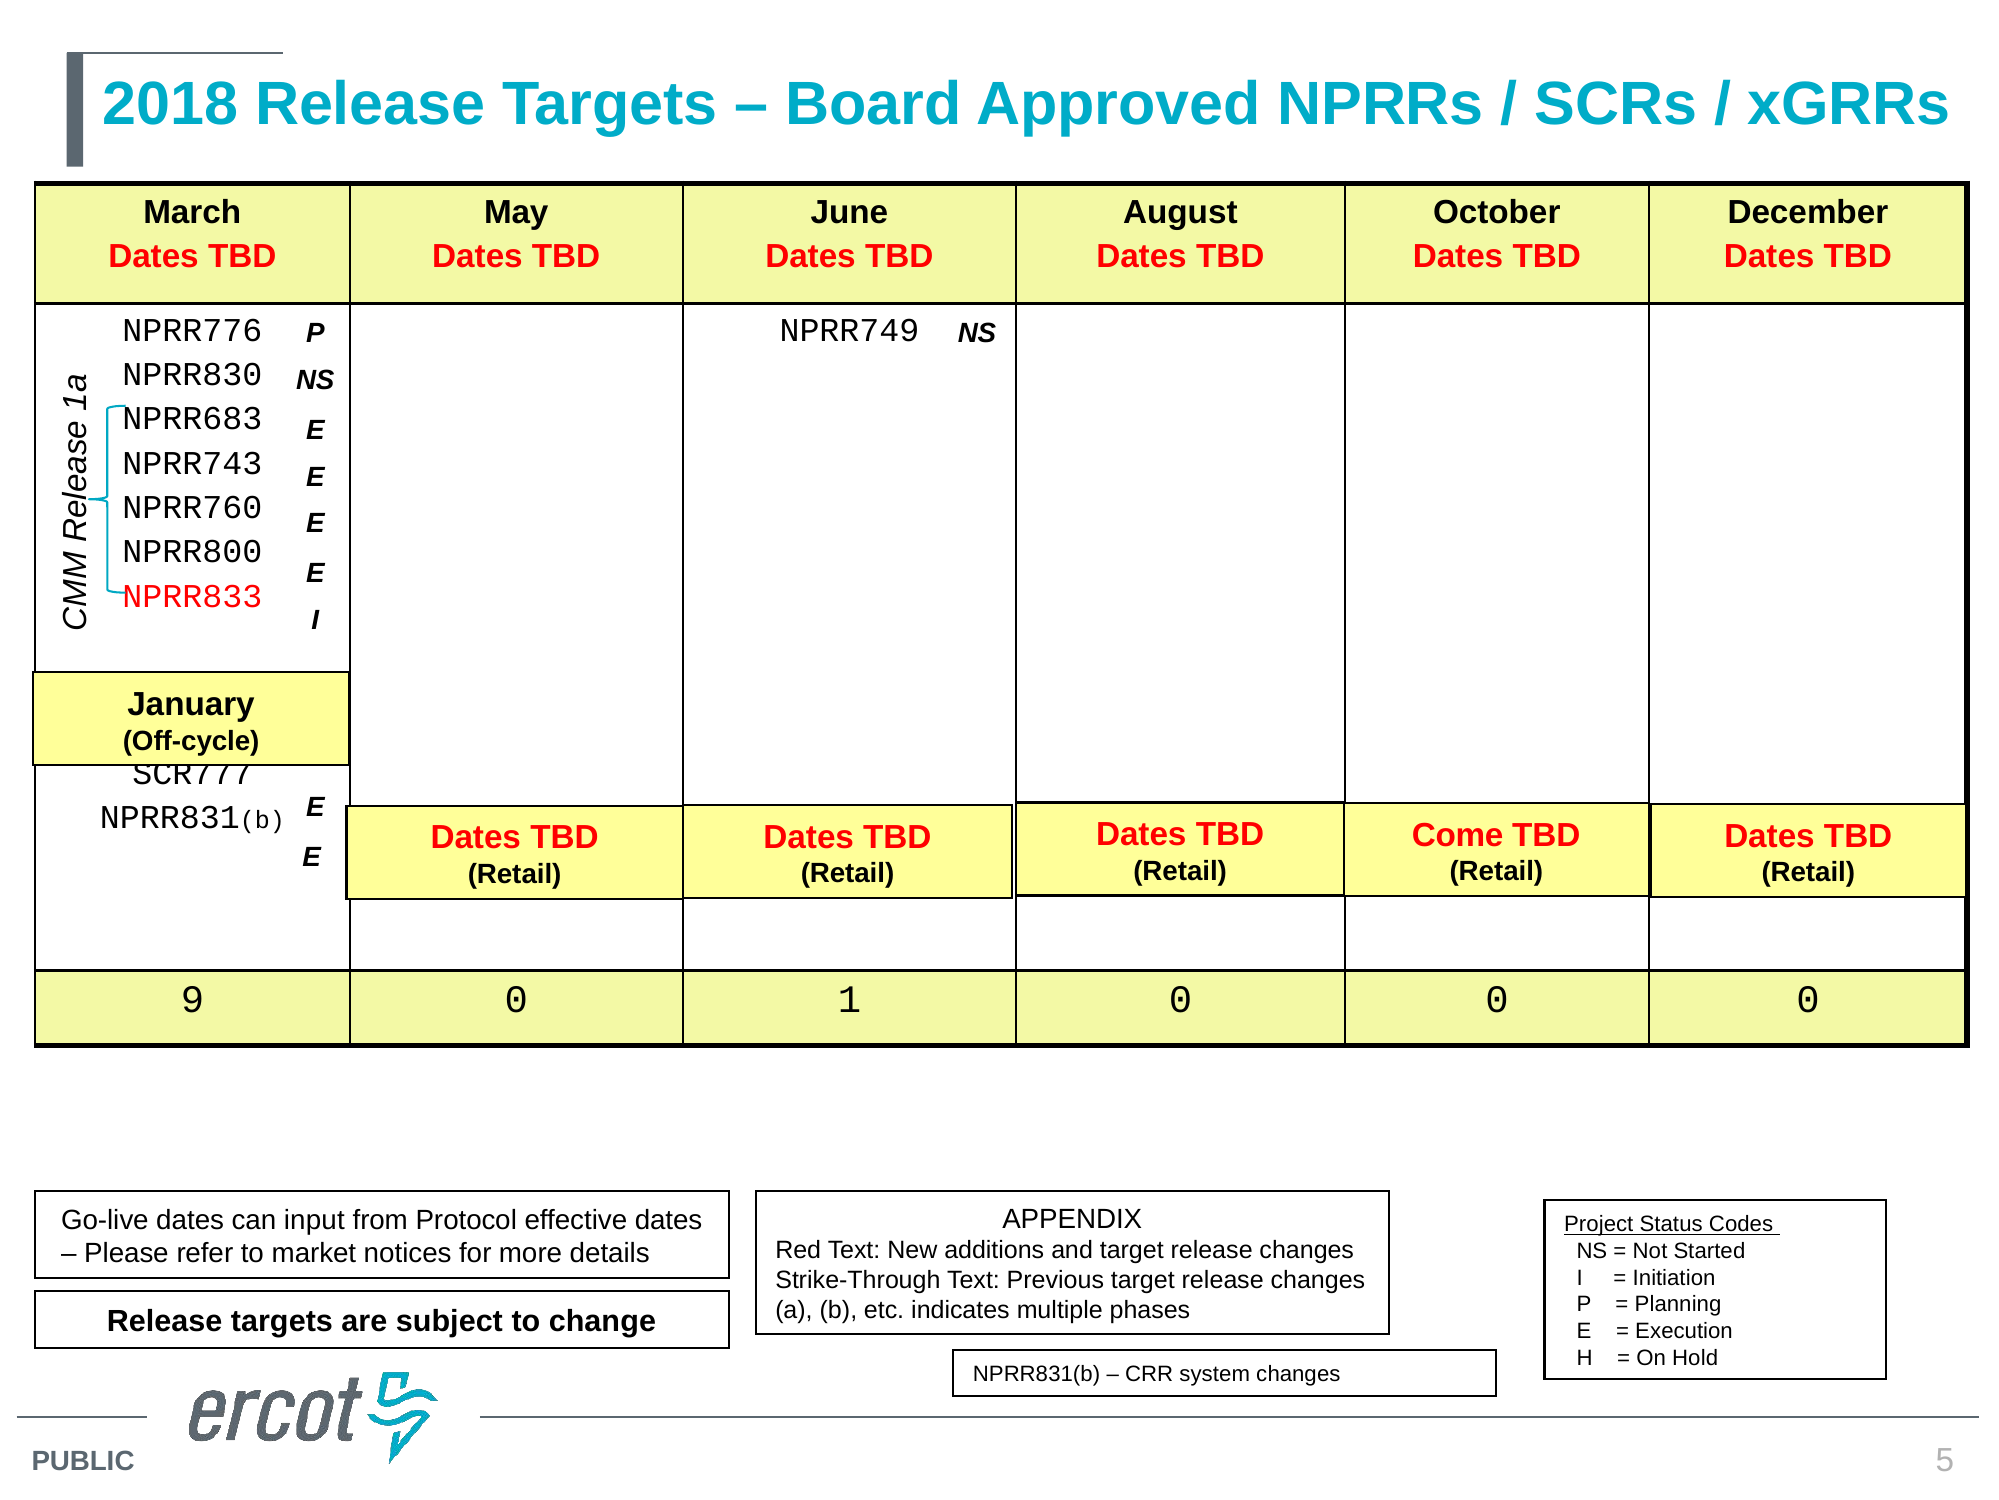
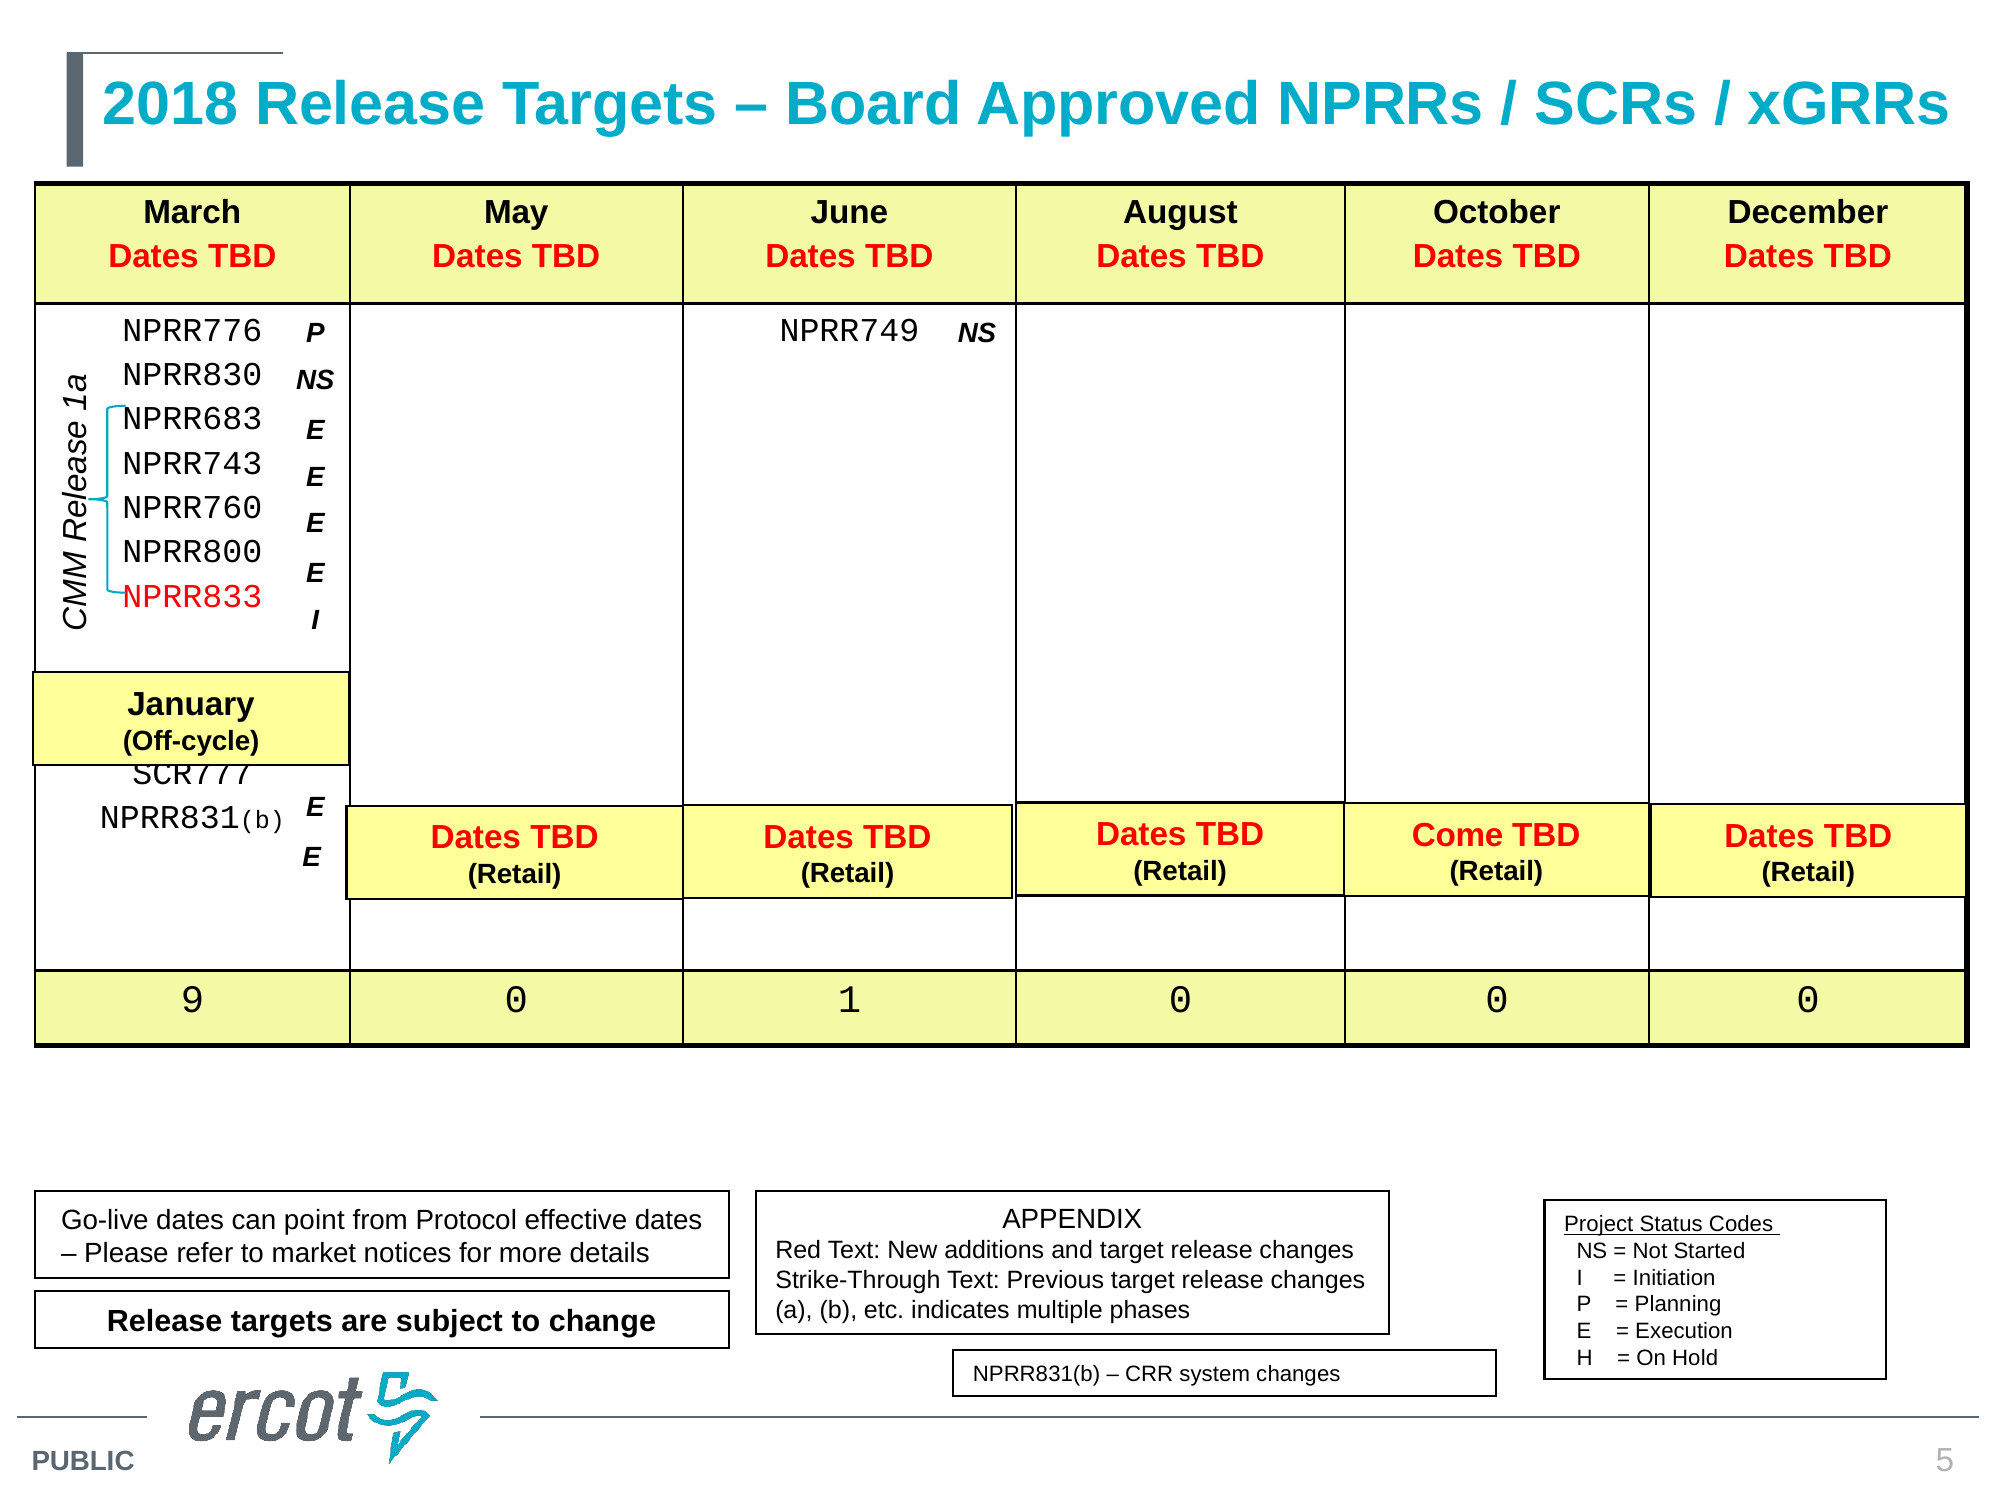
input: input -> point
